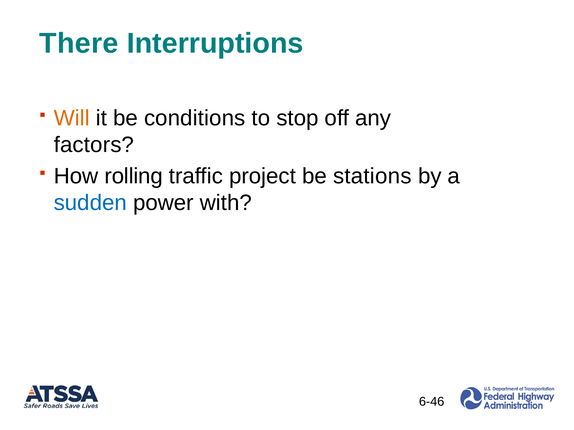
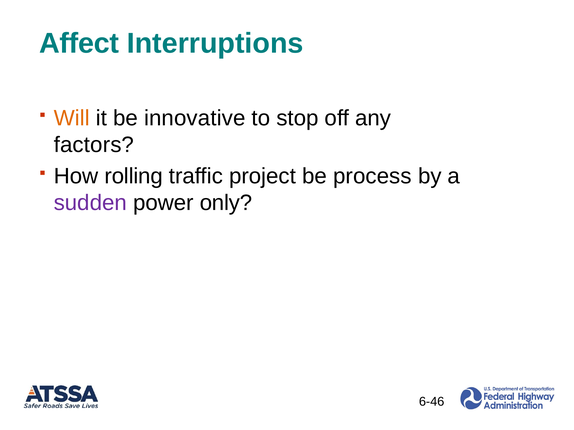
There: There -> Affect
conditions: conditions -> innovative
stations: stations -> process
sudden colour: blue -> purple
with: with -> only
